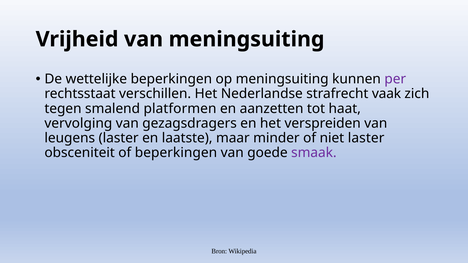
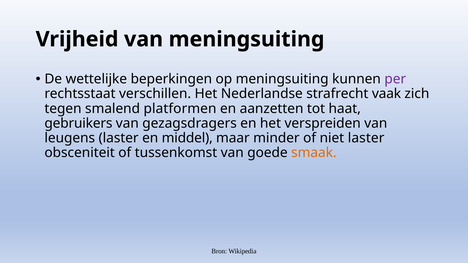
vervolging: vervolging -> gebruikers
laatste: laatste -> middel
of beperkingen: beperkingen -> tussenkomst
smaak colour: purple -> orange
